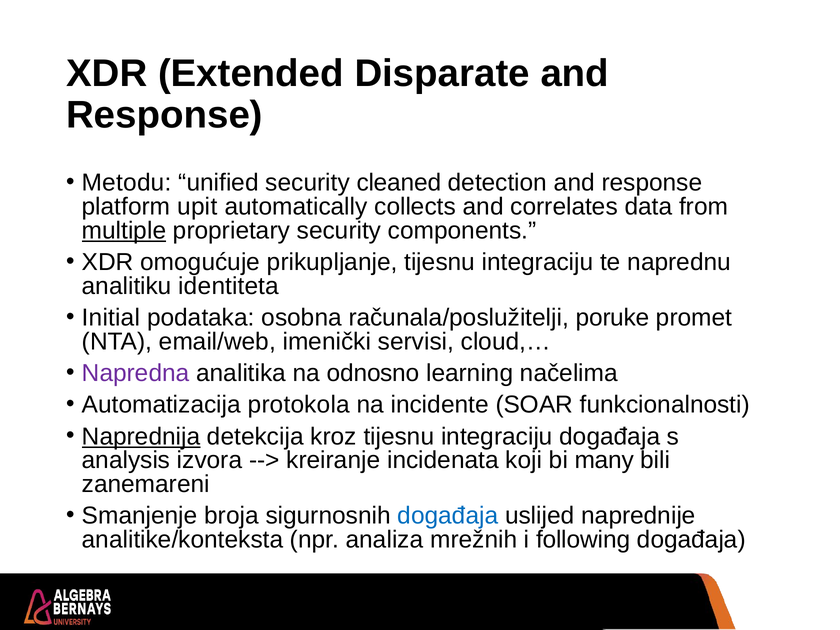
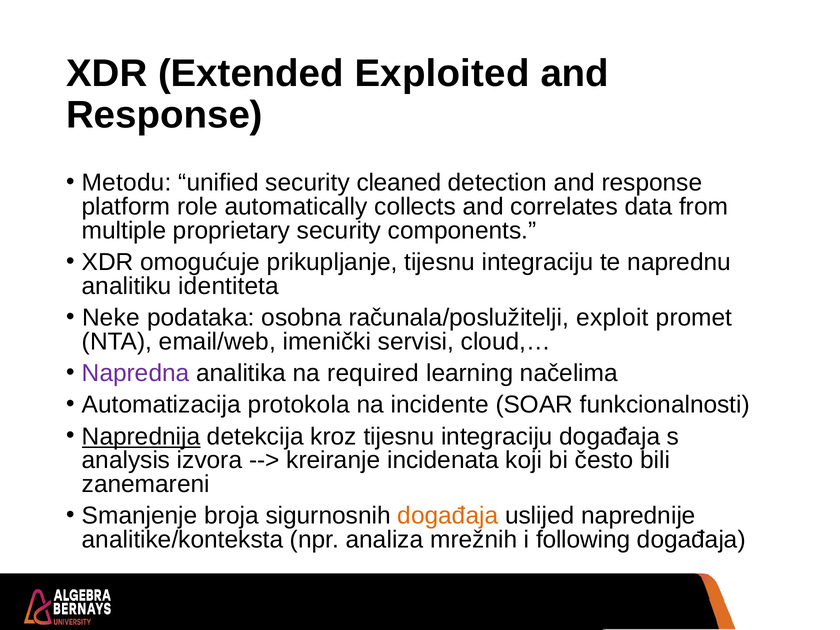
Disparate: Disparate -> Exploited
upit: upit -> role
multiple underline: present -> none
Initial: Initial -> Neke
poruke: poruke -> exploit
odnosno: odnosno -> required
many: many -> često
događaja at (448, 516) colour: blue -> orange
